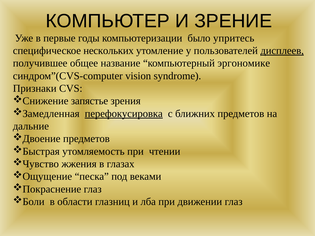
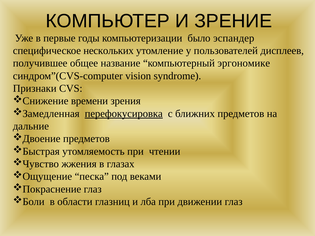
упритесь: упритесь -> эспандер
дисплеев underline: present -> none
запястье: запястье -> времени
